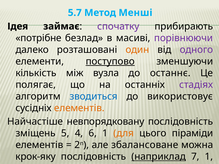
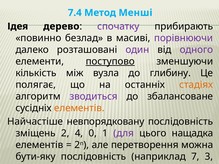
5.7: 5.7 -> 7.4
займає: займає -> дерево
потрібне: потрібне -> повинно
один colour: orange -> purple
до останнє: останнє -> глибину
стадіях colour: purple -> orange
зводиться colour: blue -> purple
використовує: використовує -> збалансоване
5: 5 -> 2
6: 6 -> 0
для colour: orange -> purple
піраміди: піраміди -> нащадка
збалансоване: збалансоване -> перетворення
крок-яку: крок-яку -> бути-яку
наприклад underline: present -> none
7 1: 1 -> 3
